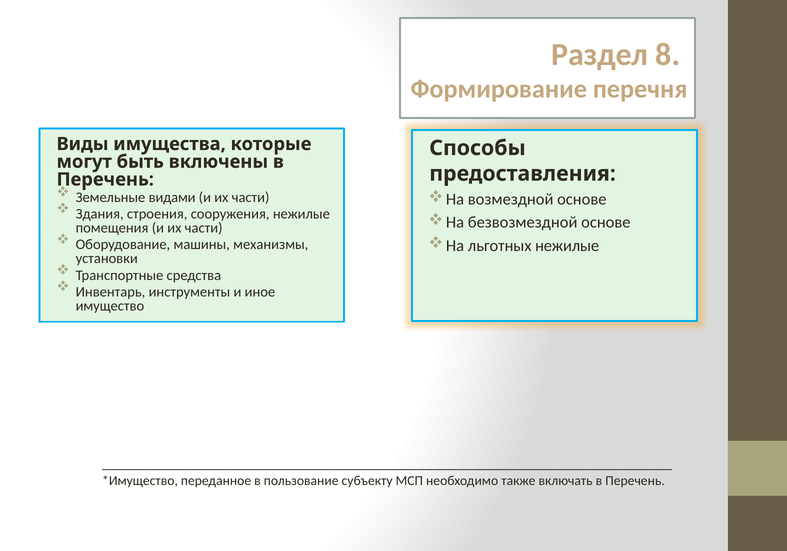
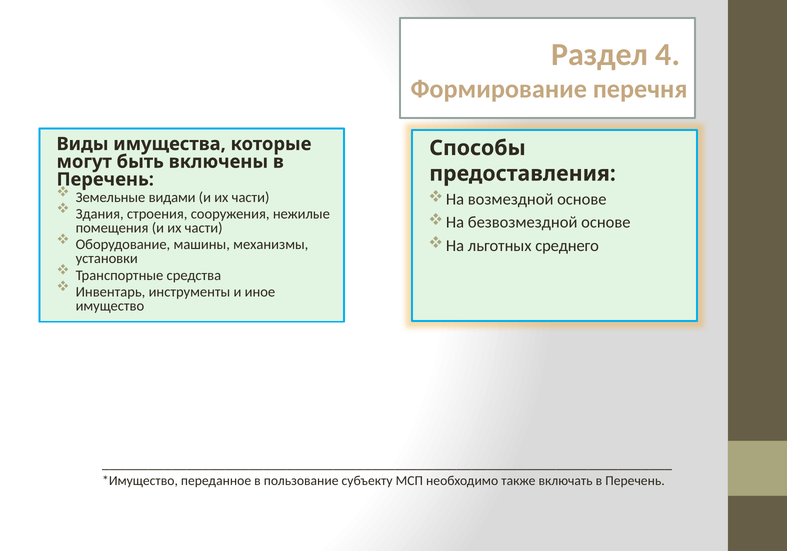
8: 8 -> 4
льготных нежилые: нежилые -> среднего
